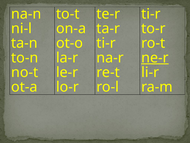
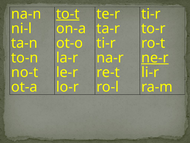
to-t underline: none -> present
